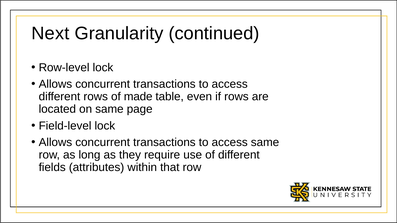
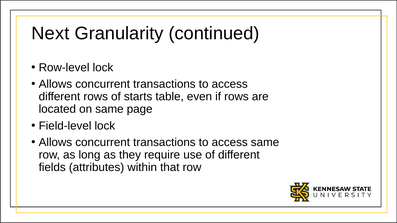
made: made -> starts
